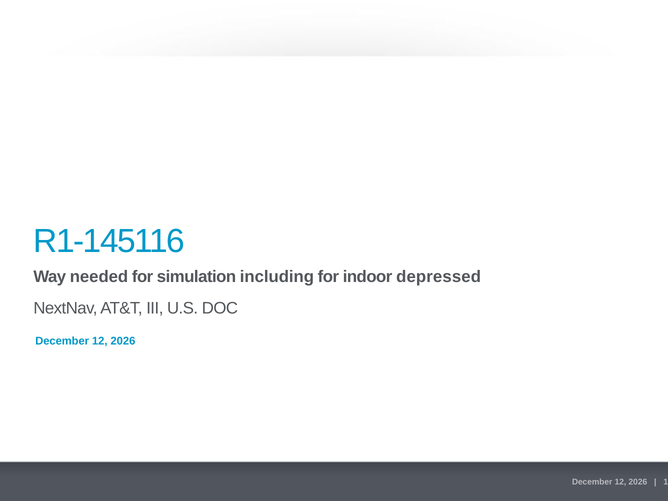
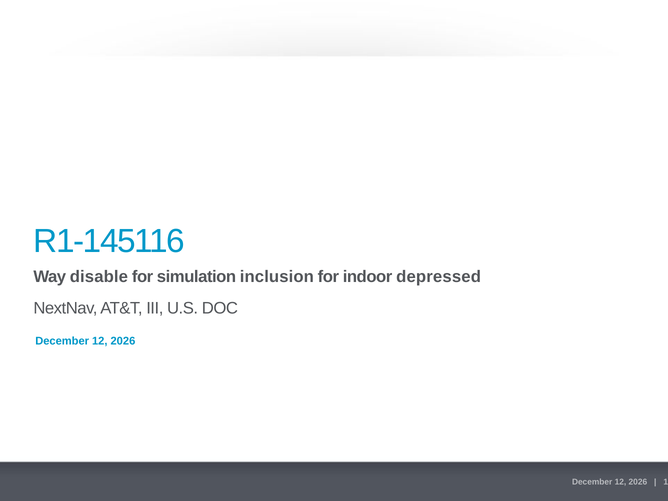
needed: needed -> disable
including: including -> inclusion
